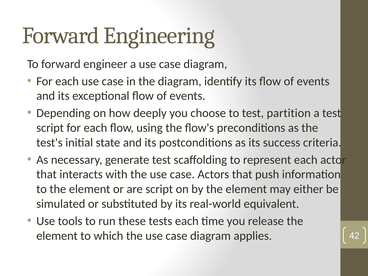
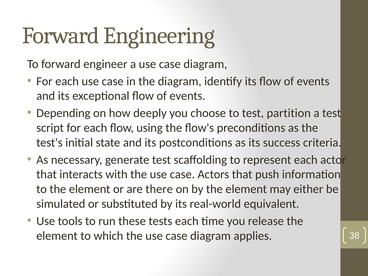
are script: script -> there
42: 42 -> 38
